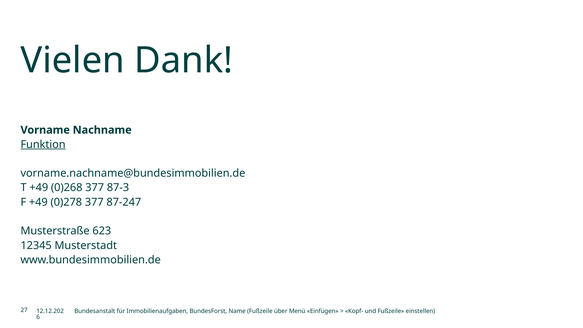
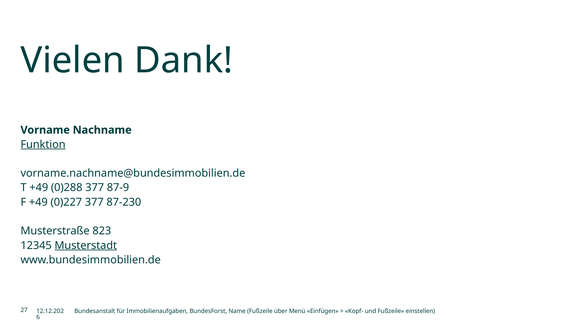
0)268: 0)268 -> 0)288
87-3: 87-3 -> 87-9
0)278: 0)278 -> 0)227
87-247: 87-247 -> 87-230
623: 623 -> 823
Musterstadt underline: none -> present
